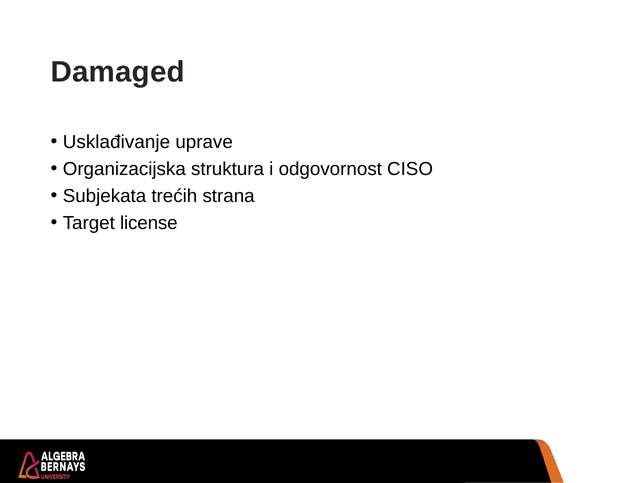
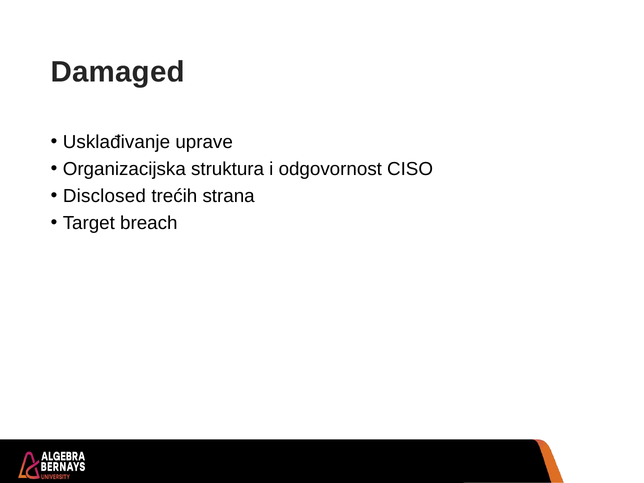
Subjekata: Subjekata -> Disclosed
license: license -> breach
